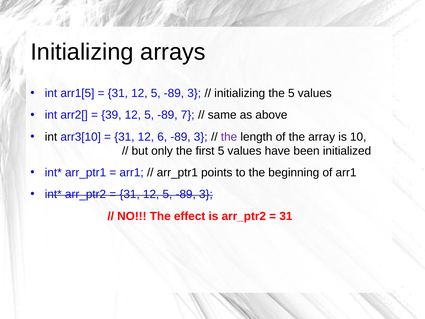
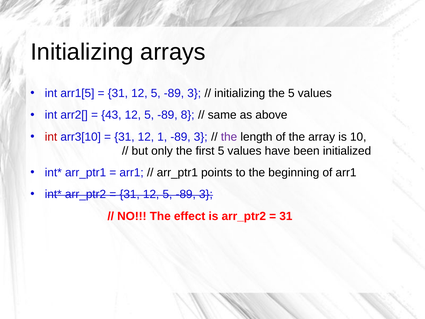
39: 39 -> 43
7: 7 -> 8
int at (51, 137) colour: black -> red
6: 6 -> 1
